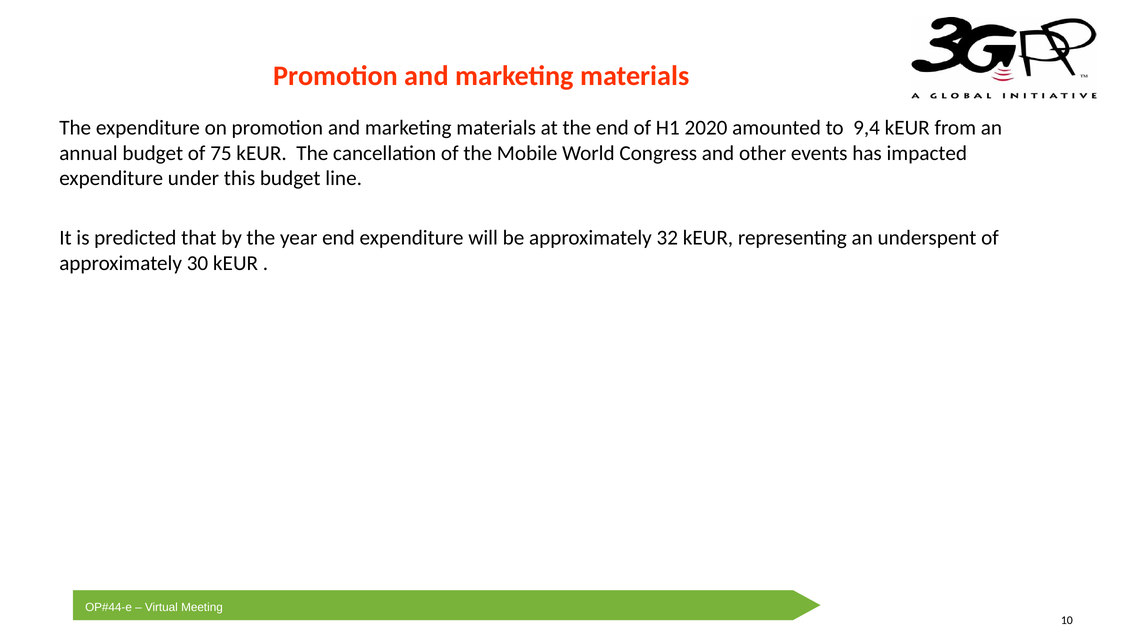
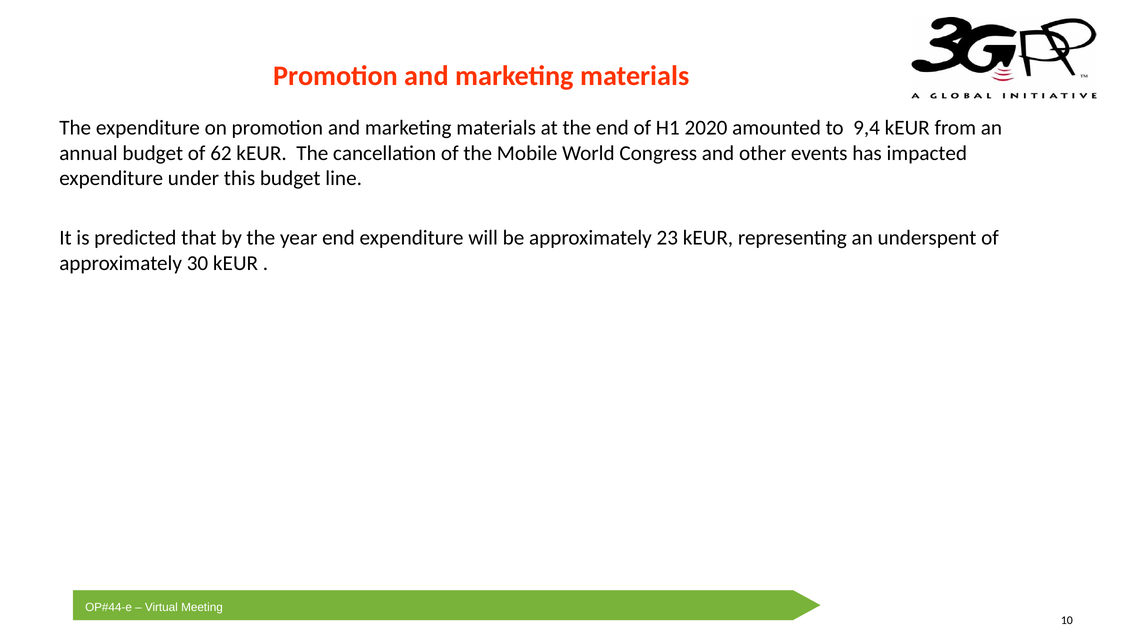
75: 75 -> 62
32: 32 -> 23
